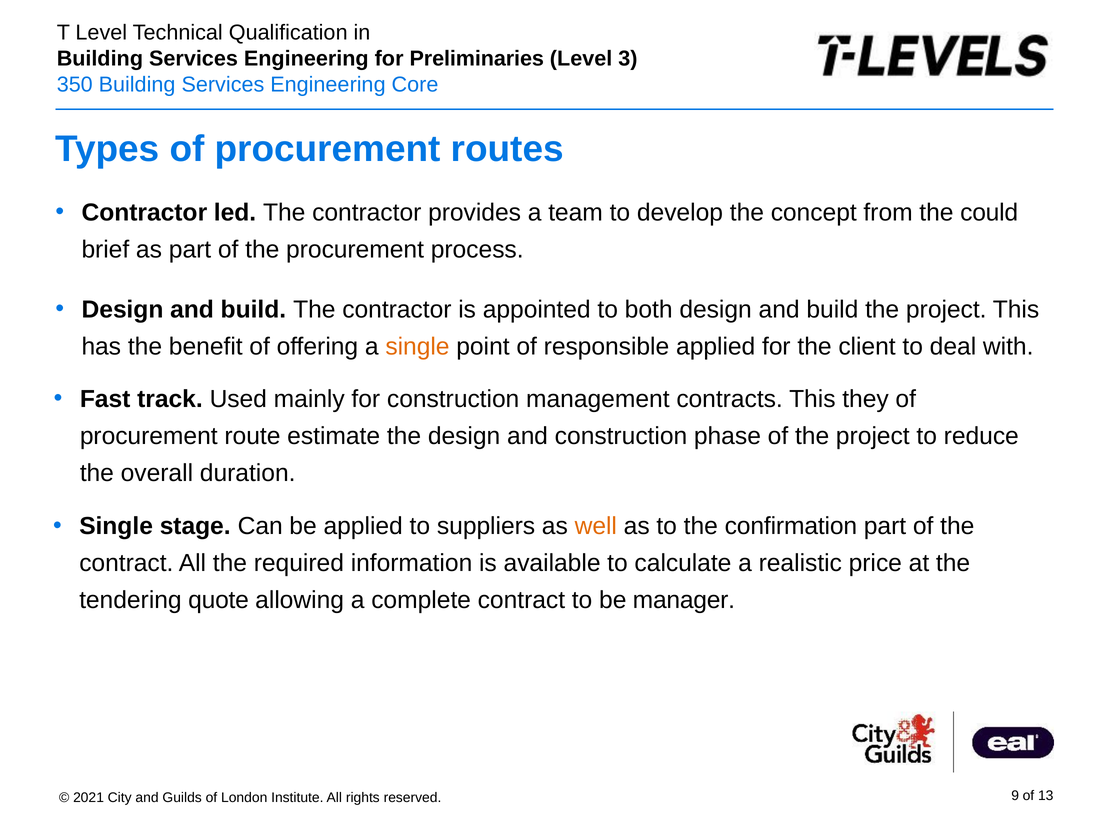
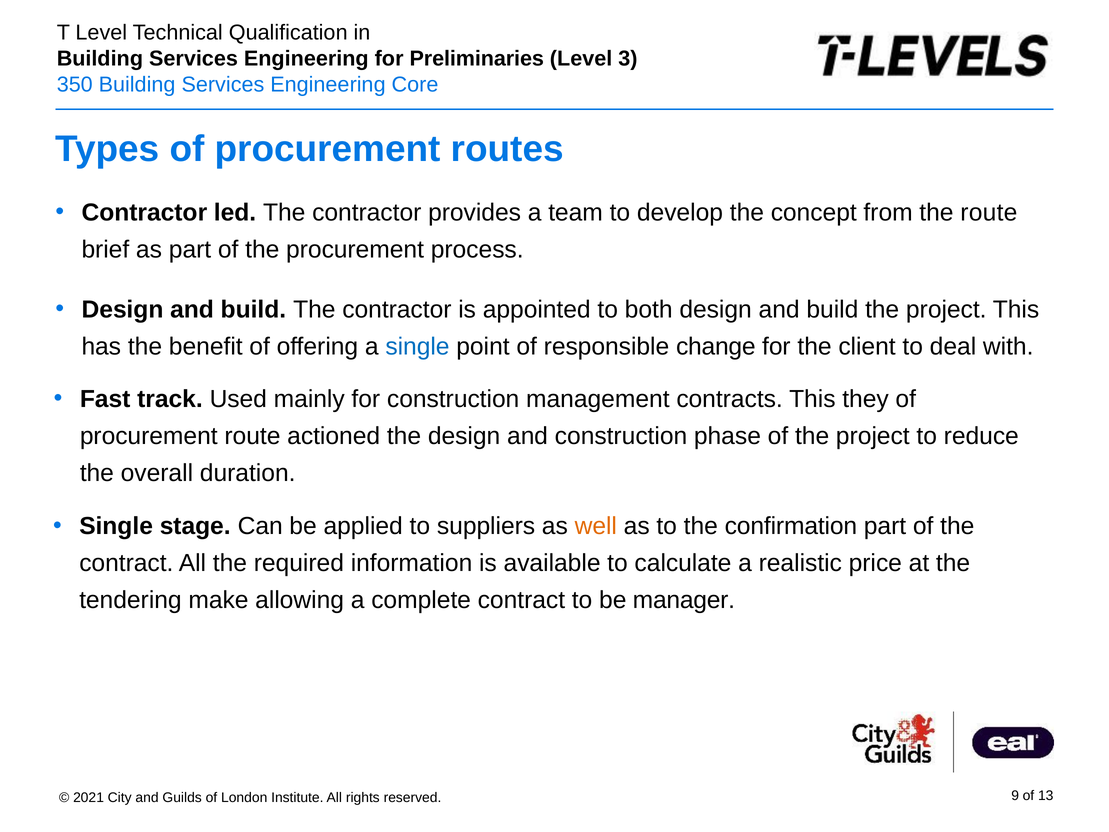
the could: could -> route
single at (417, 346) colour: orange -> blue
responsible applied: applied -> change
estimate: estimate -> actioned
quote: quote -> make
